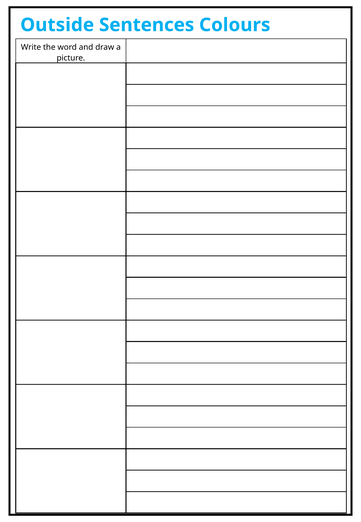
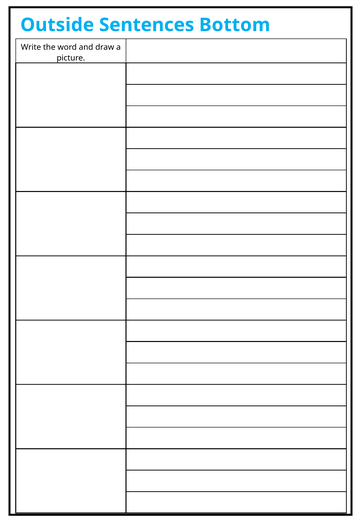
Colours: Colours -> Bottom
